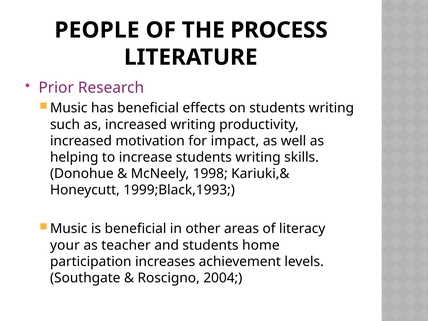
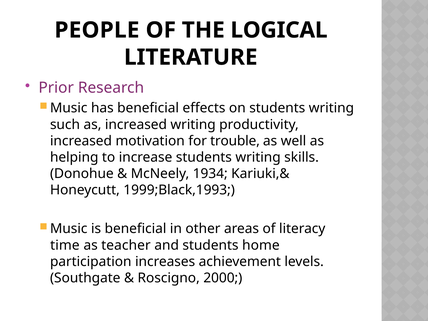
PROCESS: PROCESS -> LOGICAL
impact: impact -> trouble
1998: 1998 -> 1934
your: your -> time
2004: 2004 -> 2000
